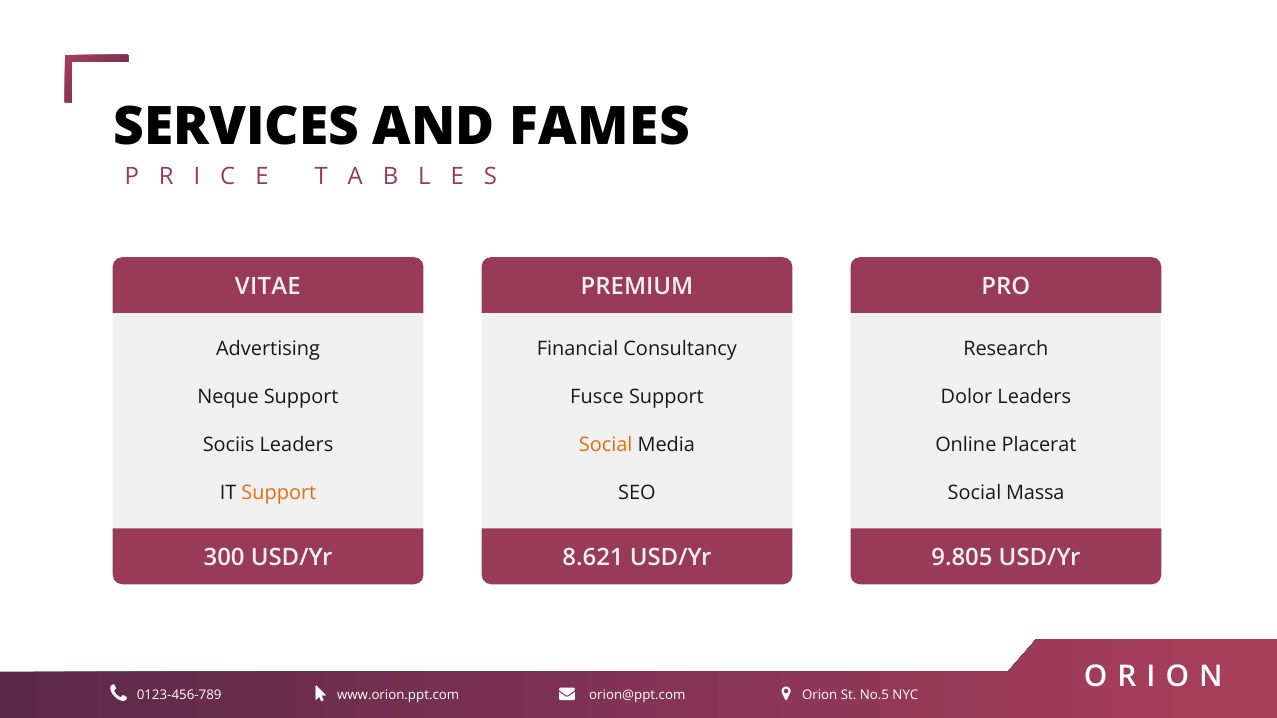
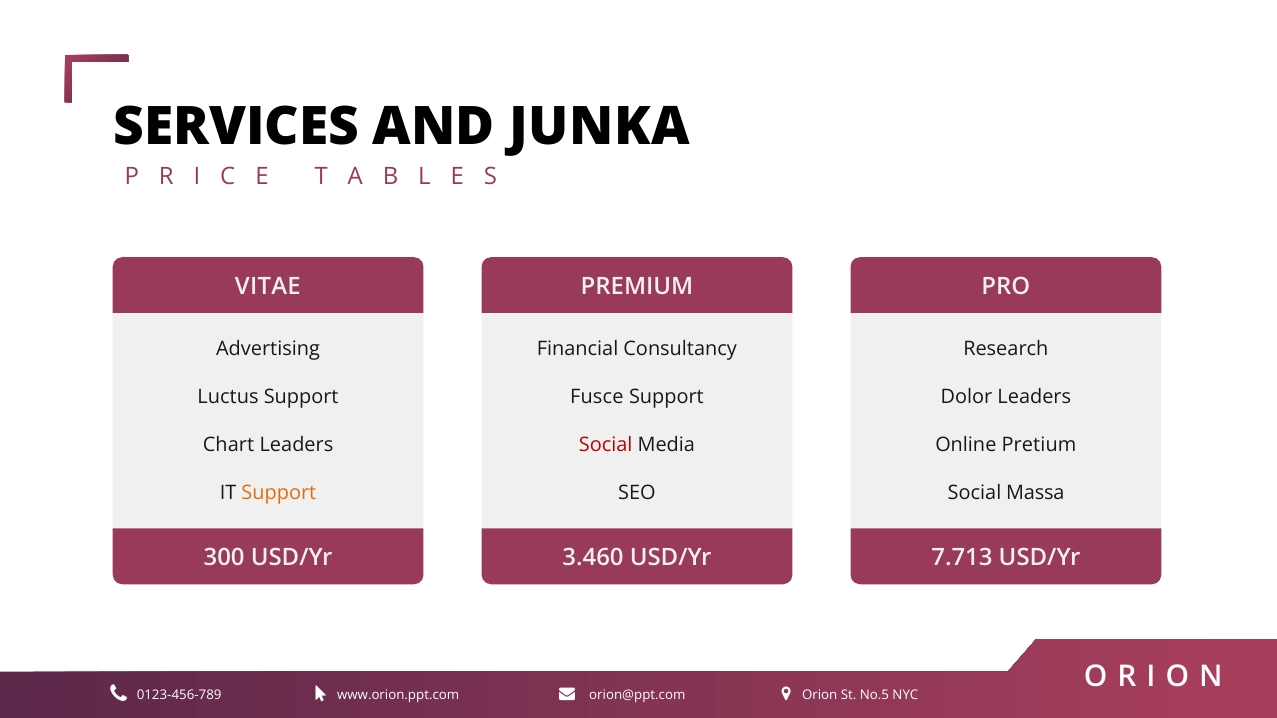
FAMES: FAMES -> JUNKA
Neque: Neque -> Luctus
Sociis: Sociis -> Chart
Social at (606, 445) colour: orange -> red
Placerat: Placerat -> Pretium
8.621: 8.621 -> 3.460
9.805: 9.805 -> 7.713
